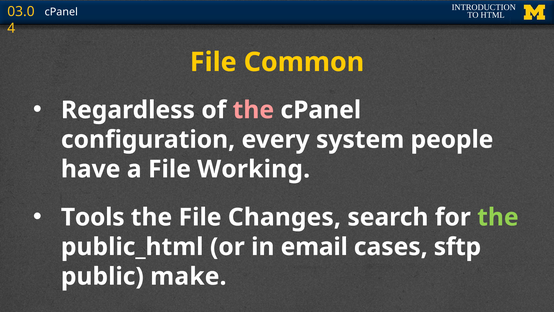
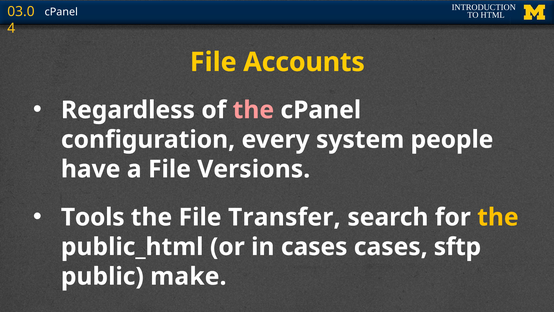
Common: Common -> Accounts
Working: Working -> Versions
Changes: Changes -> Transfer
the at (498, 217) colour: light green -> yellow
in email: email -> cases
